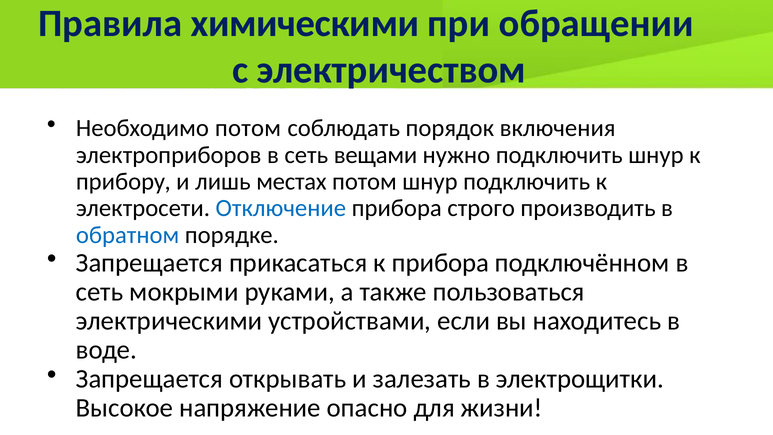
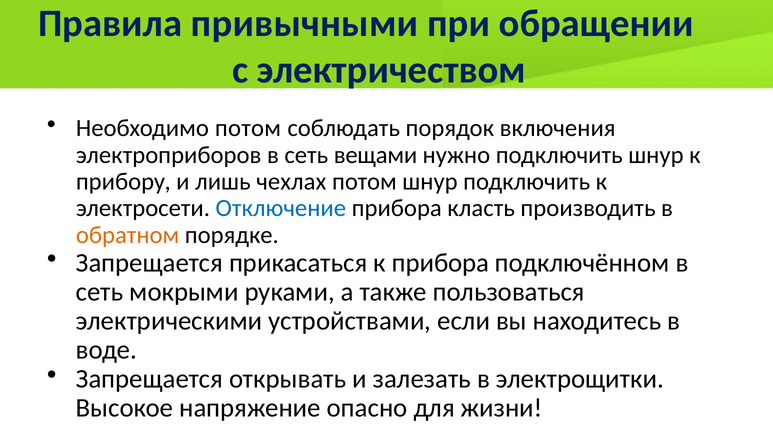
химическими: химическими -> привычными
местах: местах -> чехлах
строго: строго -> класть
обратном colour: blue -> orange
